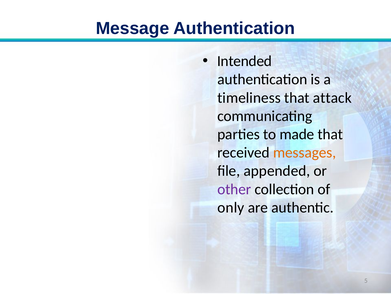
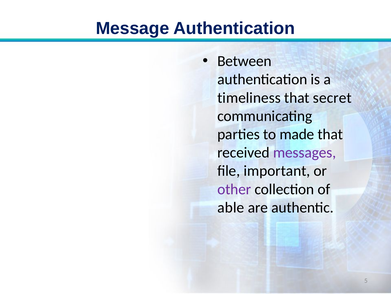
Intended: Intended -> Between
attack: attack -> secret
messages colour: orange -> purple
appended: appended -> important
only: only -> able
